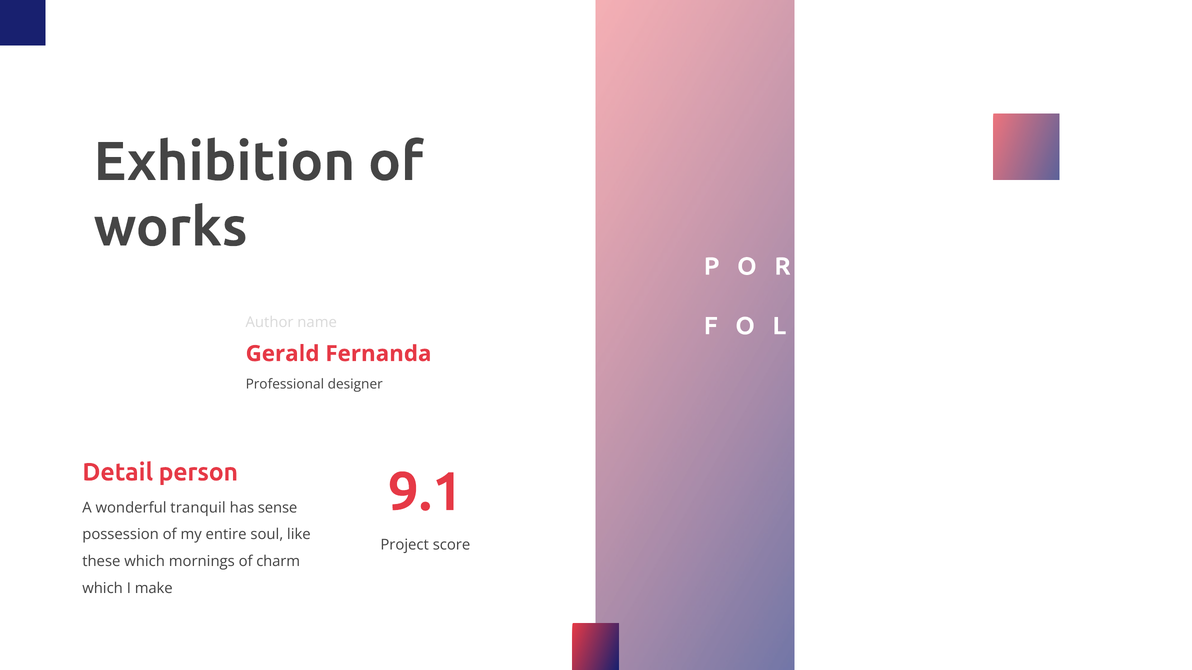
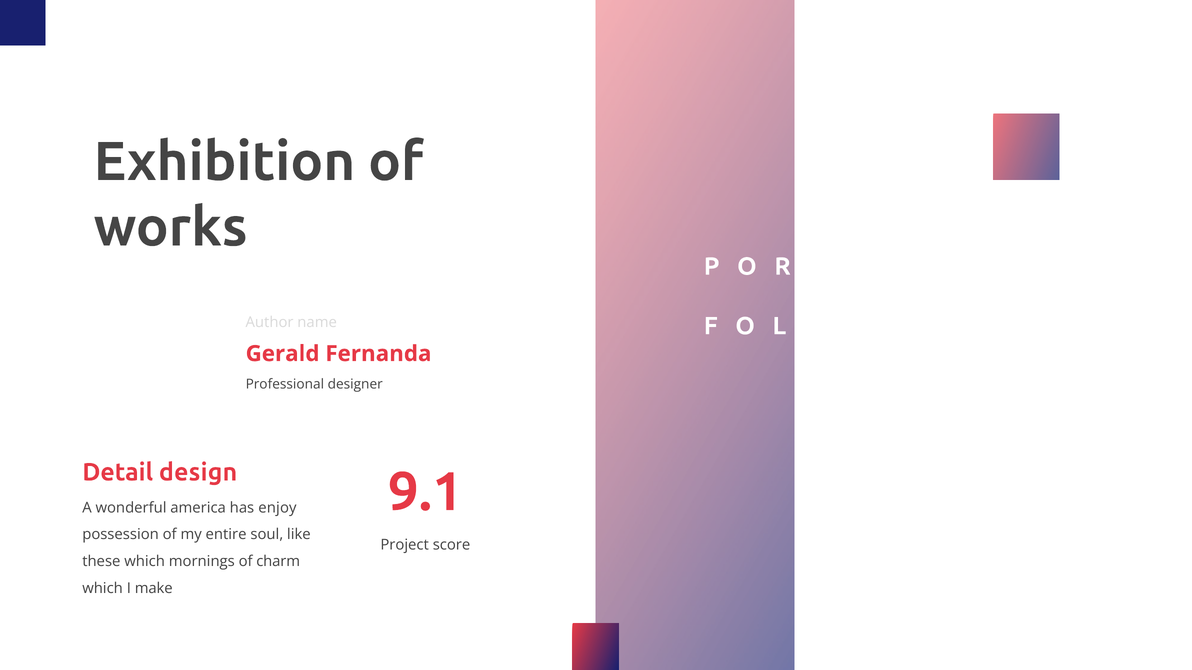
person: person -> design
tranquil: tranquil -> america
sense: sense -> enjoy
